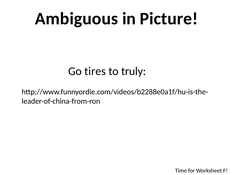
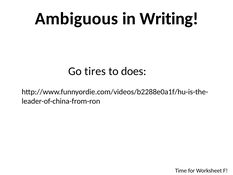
Picture: Picture -> Writing
truly: truly -> does
